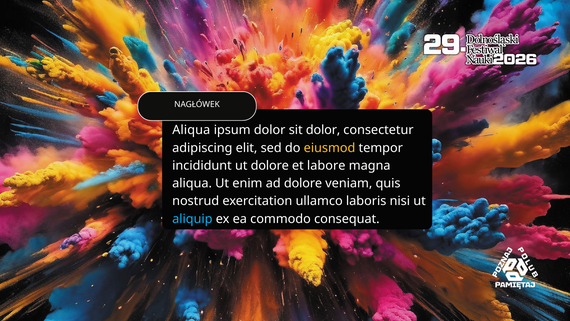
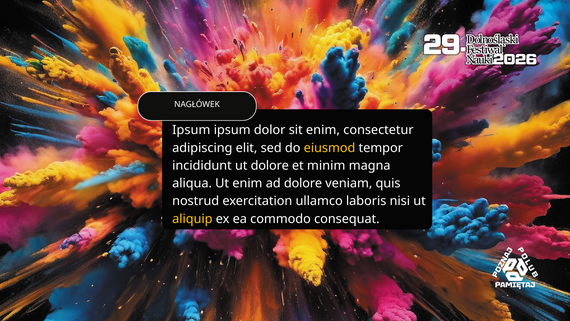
Aliqua at (191, 130): Aliqua -> Ipsum
sit dolor: dolor -> enim
labore: labore -> minim
aliquip colour: light blue -> yellow
